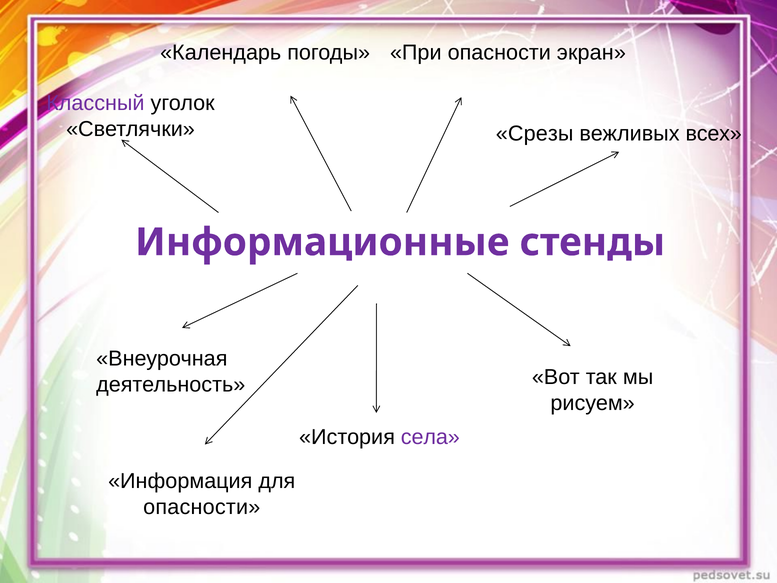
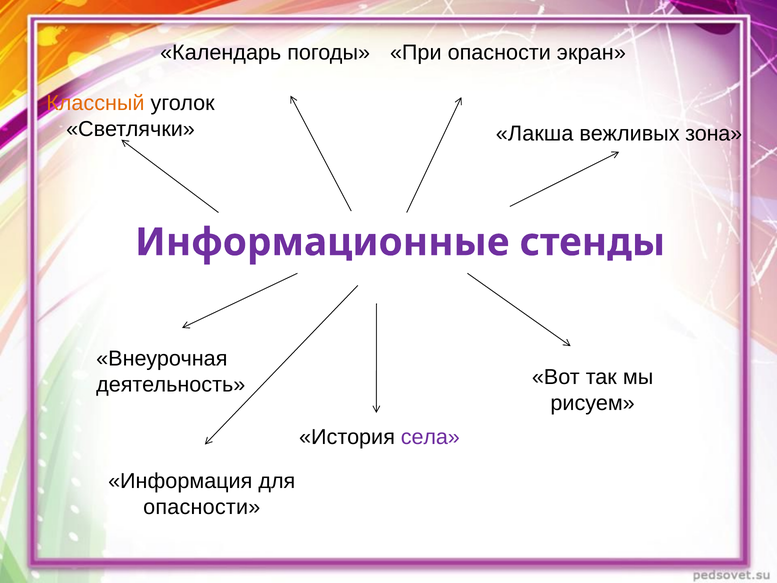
Классный colour: purple -> orange
Срезы: Срезы -> Лакша
всех: всех -> зона
